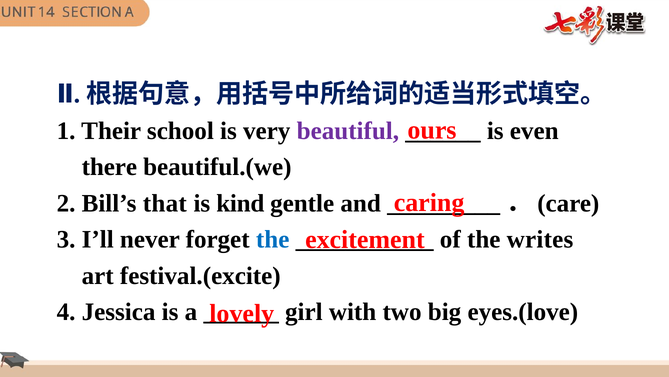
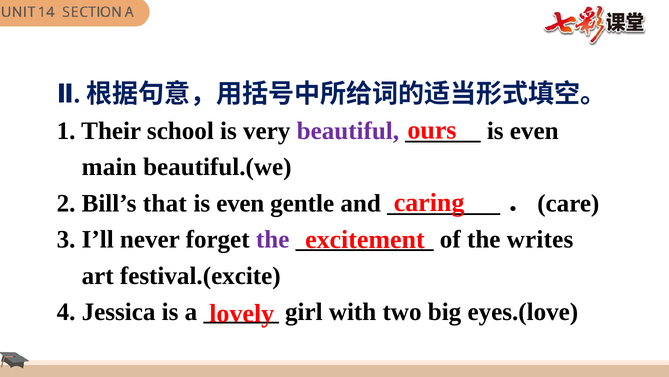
there: there -> main
kind at (240, 203): kind -> even
the at (273, 239) colour: blue -> purple
